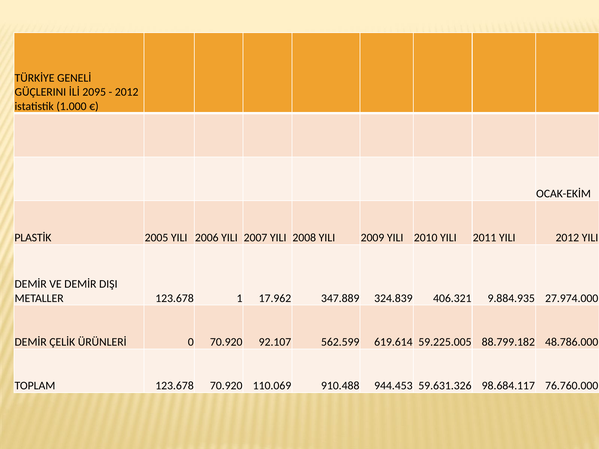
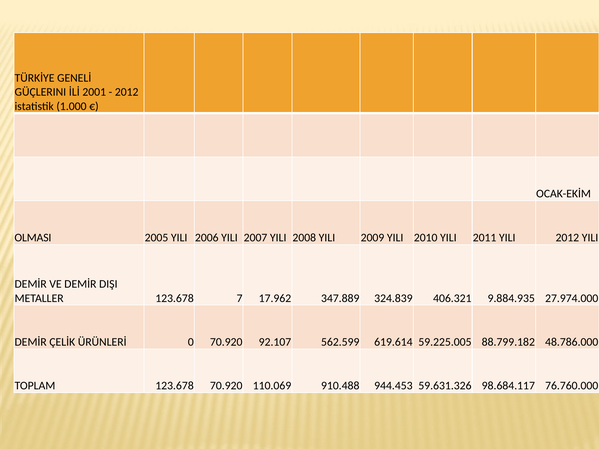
2095: 2095 -> 2001
PLASTİK: PLASTİK -> OLMASI
1: 1 -> 7
